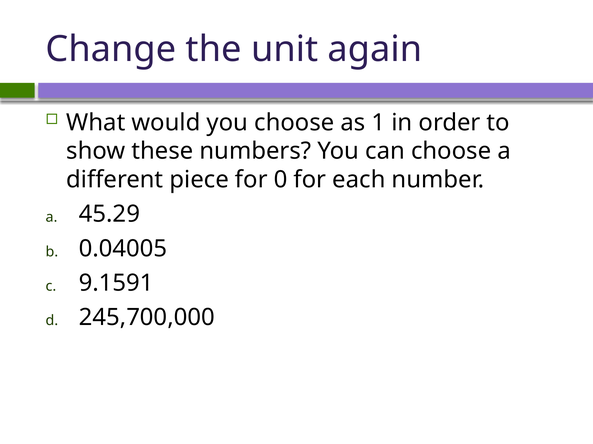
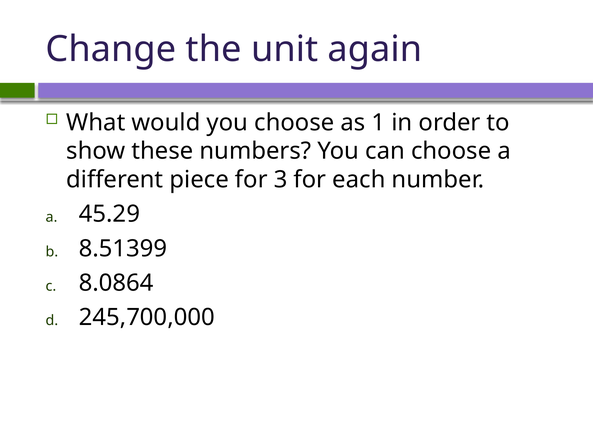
0: 0 -> 3
0.04005: 0.04005 -> 8.51399
9.1591: 9.1591 -> 8.0864
